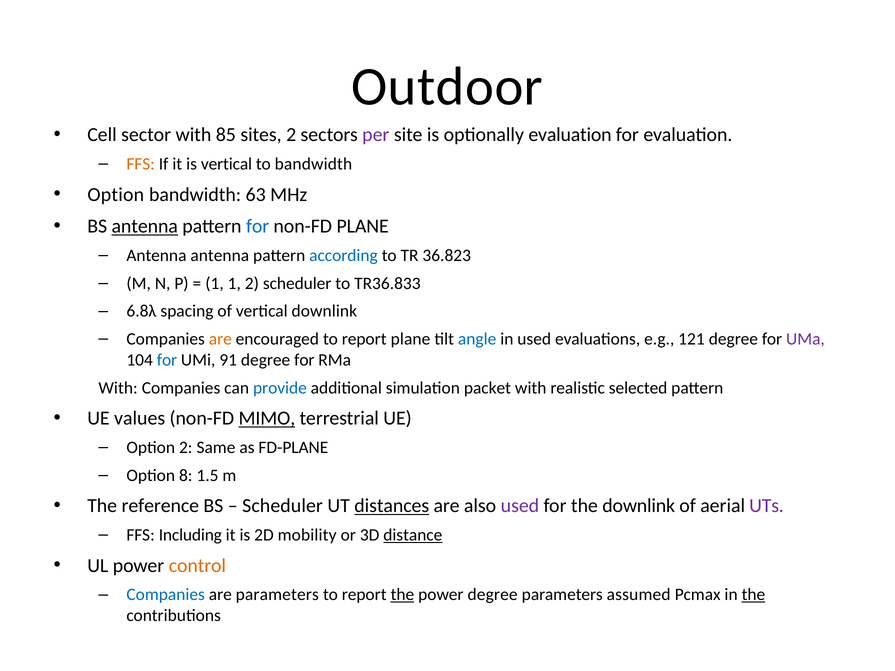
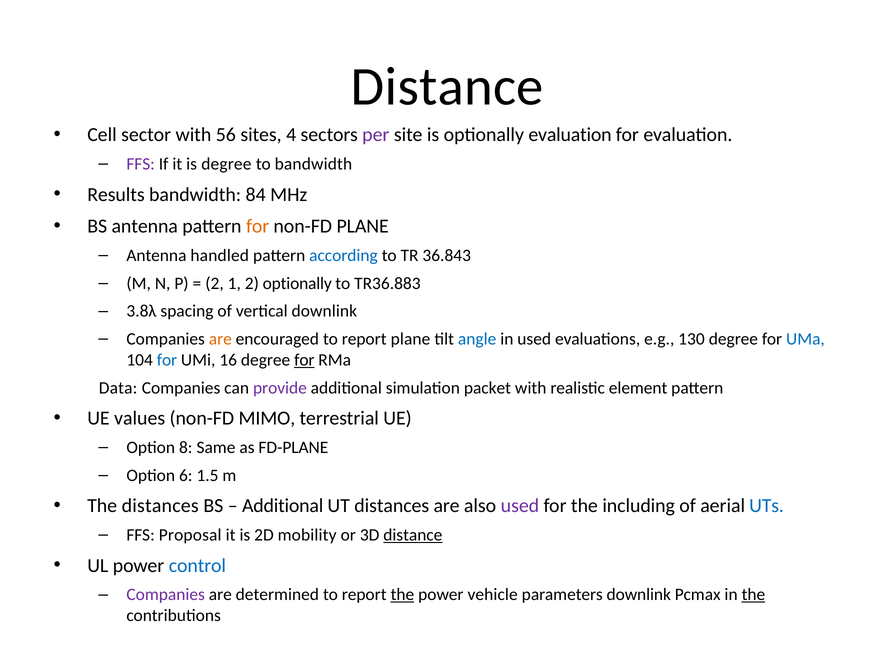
Outdoor at (447, 87): Outdoor -> Distance
85: 85 -> 56
sites 2: 2 -> 4
FFS at (141, 164) colour: orange -> purple
is vertical: vertical -> degree
Option at (116, 195): Option -> Results
63: 63 -> 84
antenna at (145, 226) underline: present -> none
for at (258, 226) colour: blue -> orange
Antenna antenna: antenna -> handled
36.823: 36.823 -> 36.843
1 at (215, 283): 1 -> 2
2 scheduler: scheduler -> optionally
TR36.833: TR36.833 -> TR36.883
6.8λ: 6.8λ -> 3.8λ
121: 121 -> 130
UMa colour: purple -> blue
91: 91 -> 16
for at (304, 360) underline: none -> present
With at (118, 388): With -> Data
provide colour: blue -> purple
selected: selected -> element
MIMO underline: present -> none
Option 2: 2 -> 8
8: 8 -> 6
The reference: reference -> distances
Scheduler at (283, 506): Scheduler -> Additional
distances at (392, 506) underline: present -> none
the downlink: downlink -> including
UTs colour: purple -> blue
Including: Including -> Proposal
control colour: orange -> blue
Companies at (166, 595) colour: blue -> purple
are parameters: parameters -> determined
power degree: degree -> vehicle
parameters assumed: assumed -> downlink
